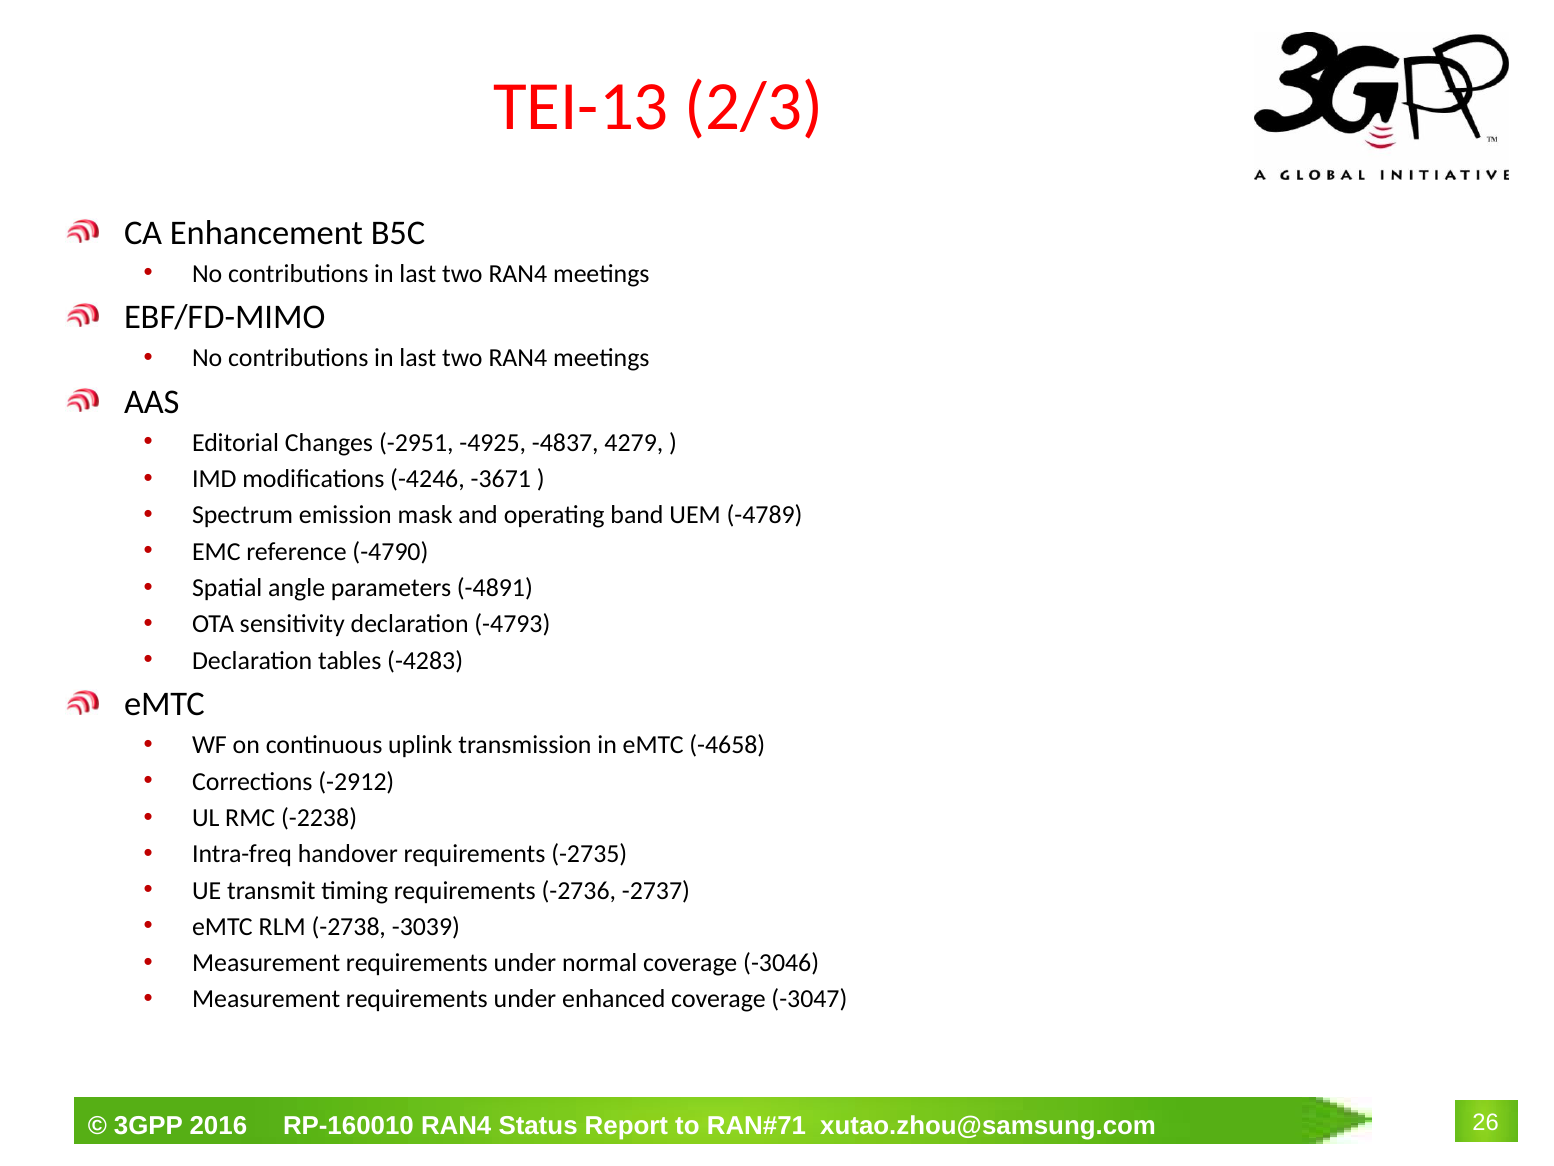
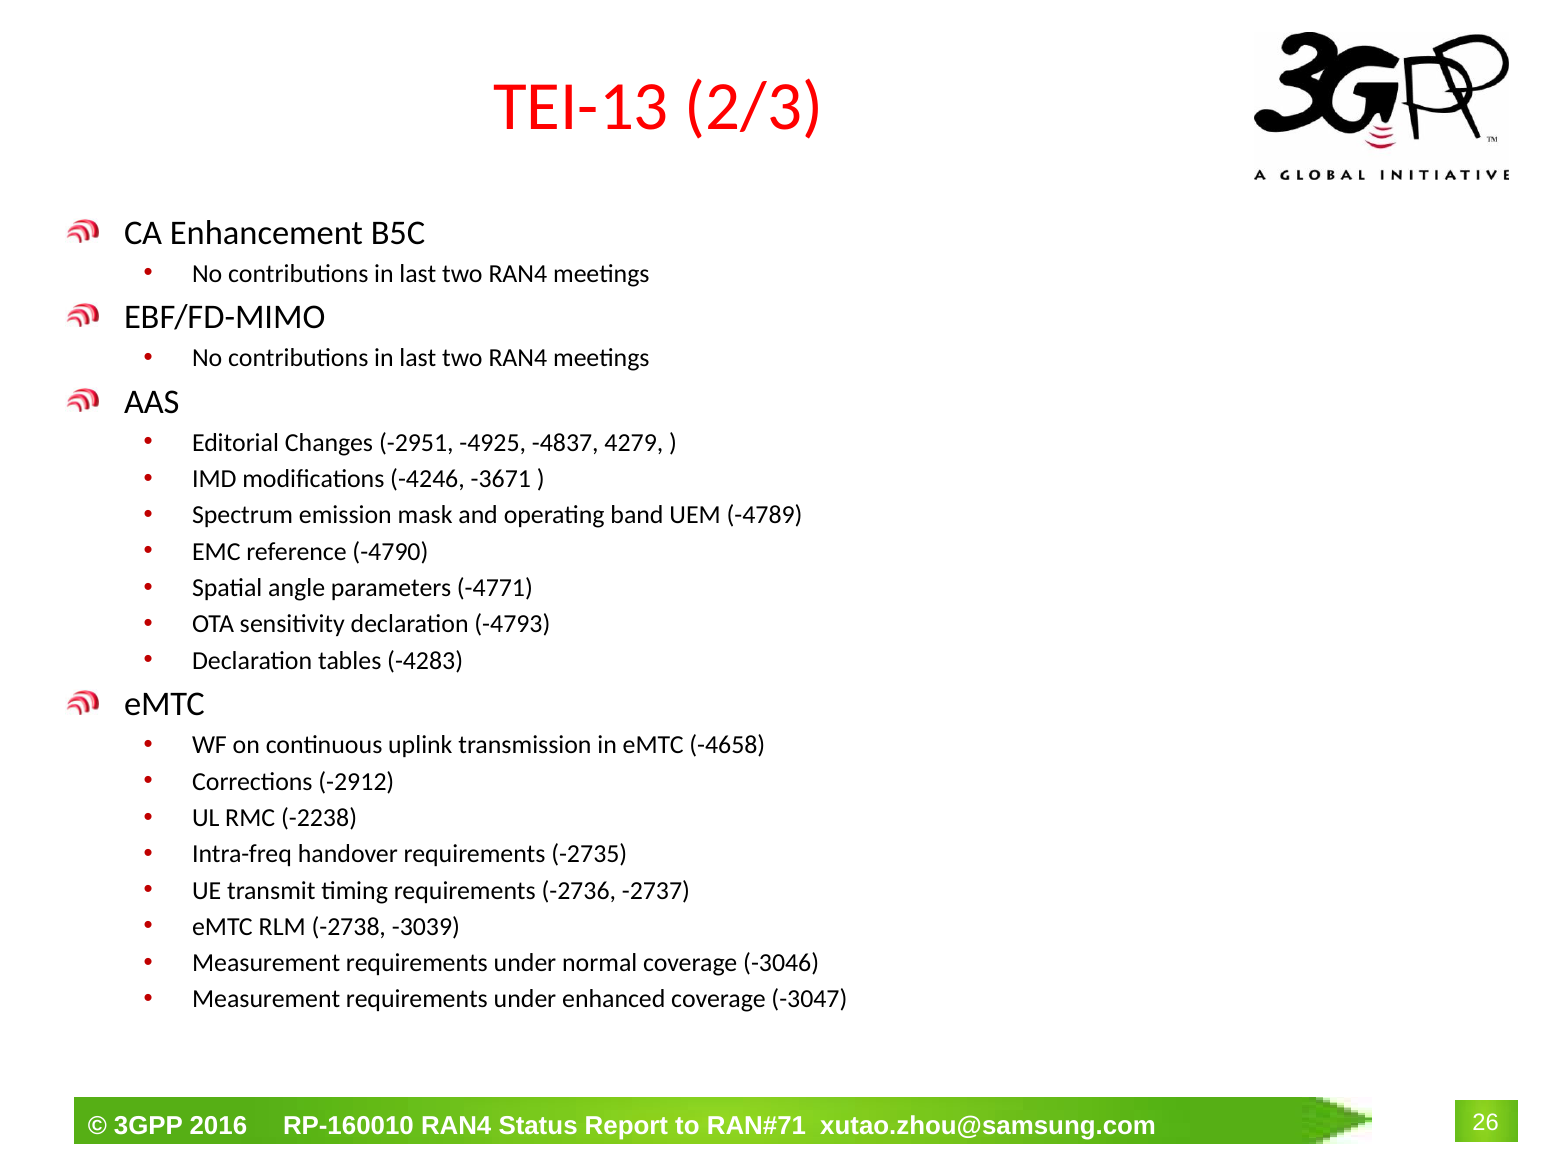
-4891: -4891 -> -4771
